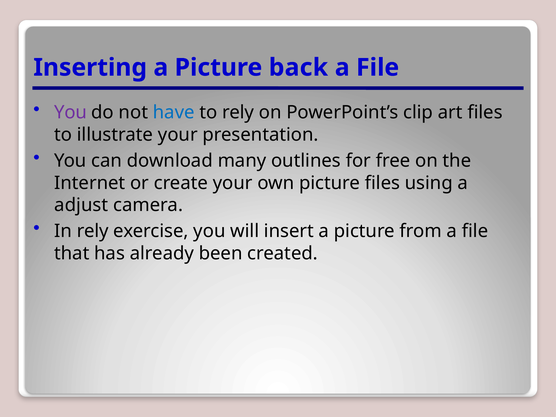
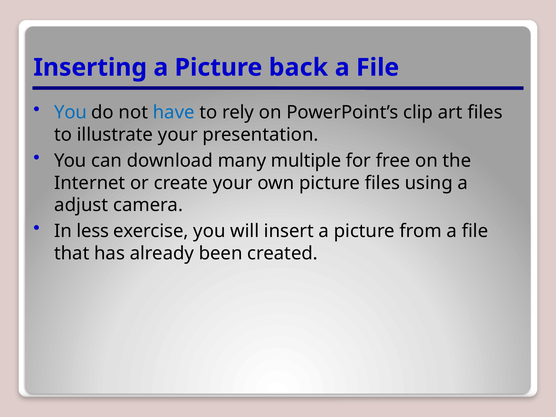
You at (70, 113) colour: purple -> blue
outlines: outlines -> multiple
In rely: rely -> less
